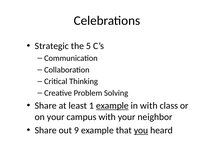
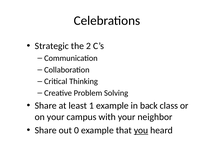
5: 5 -> 2
example at (112, 106) underline: present -> none
in with: with -> back
9: 9 -> 0
